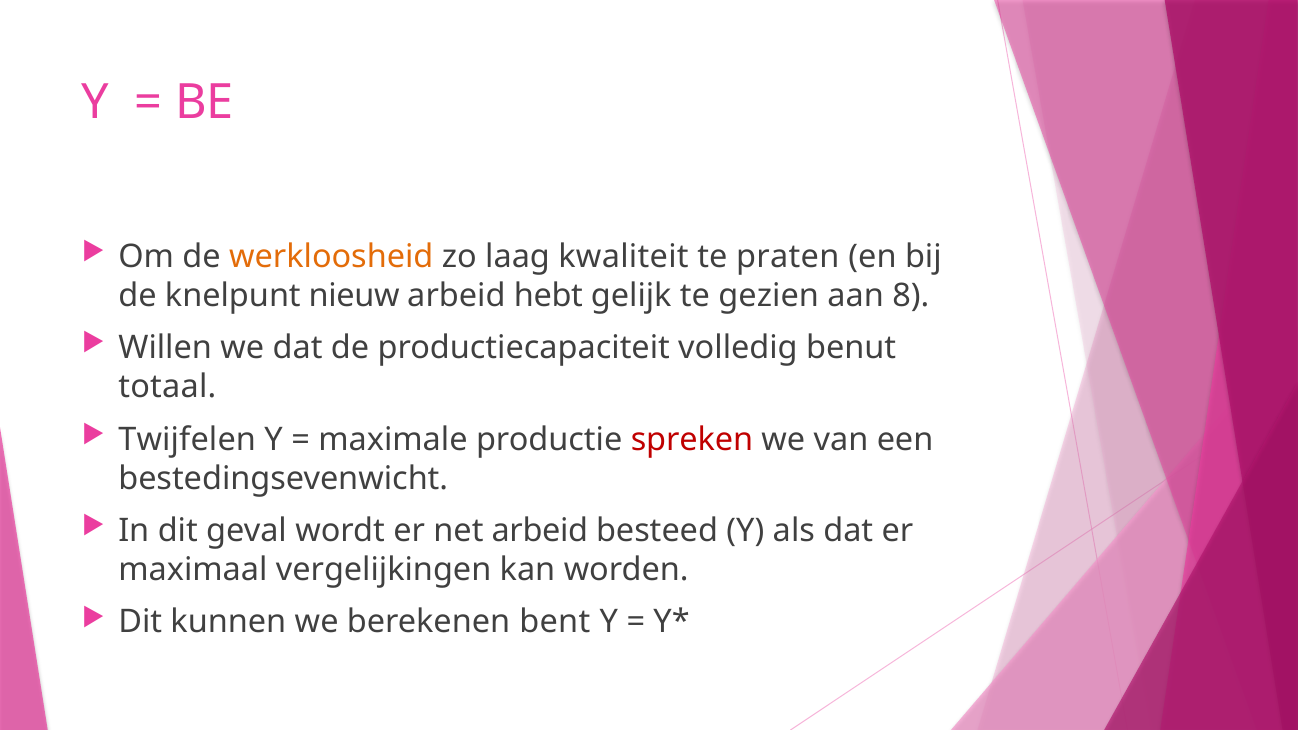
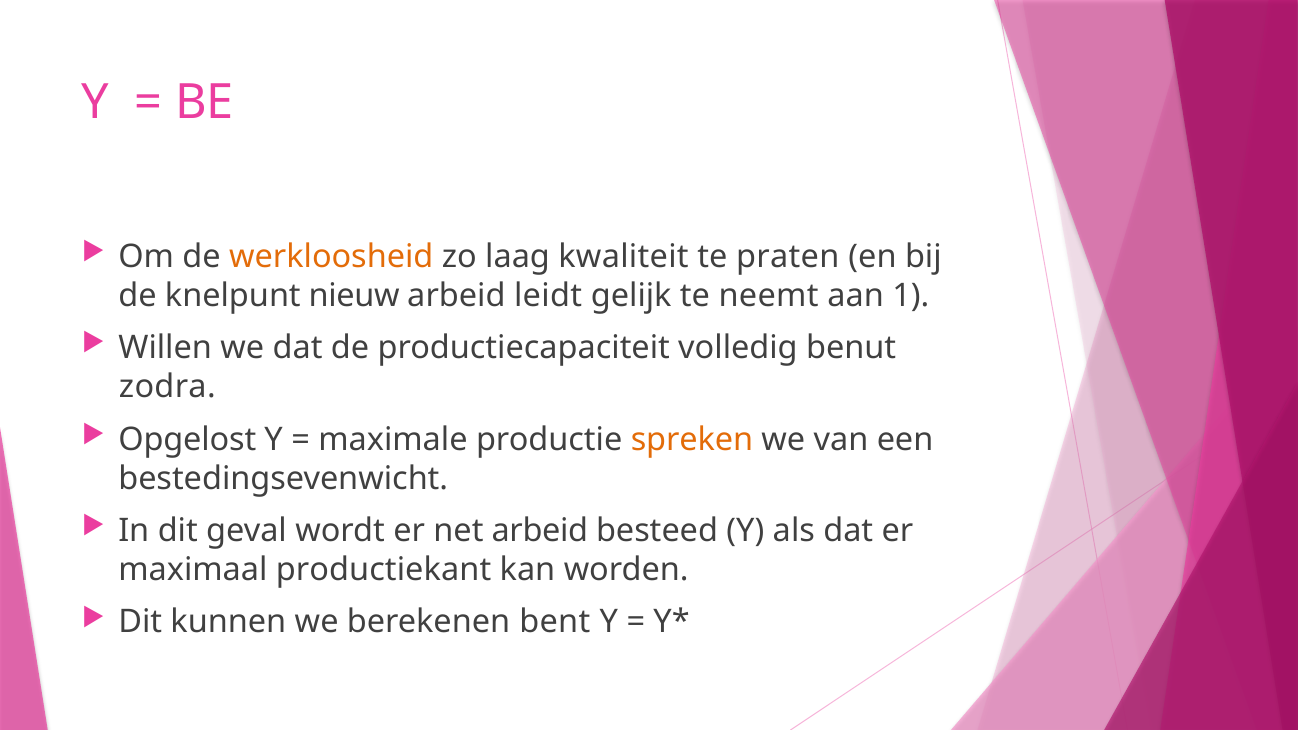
hebt: hebt -> leidt
gezien: gezien -> neemt
8: 8 -> 1
totaal: totaal -> zodra
Twijfelen: Twijfelen -> Opgelost
spreken colour: red -> orange
vergelijkingen: vergelijkingen -> productiekant
